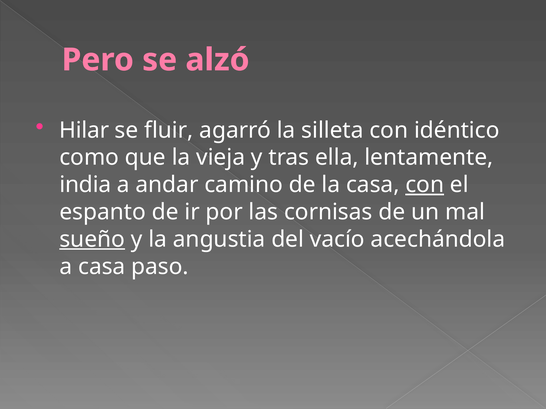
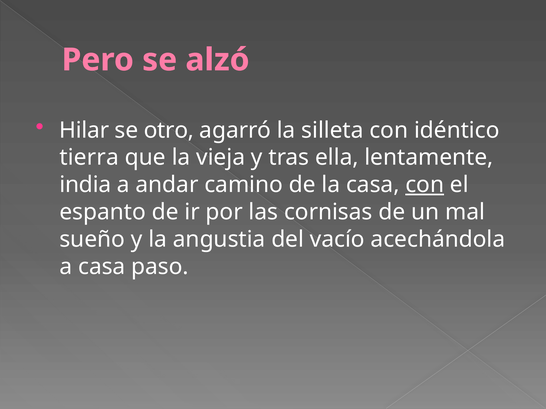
fluir: fluir -> otro
como: como -> tierra
sueño underline: present -> none
